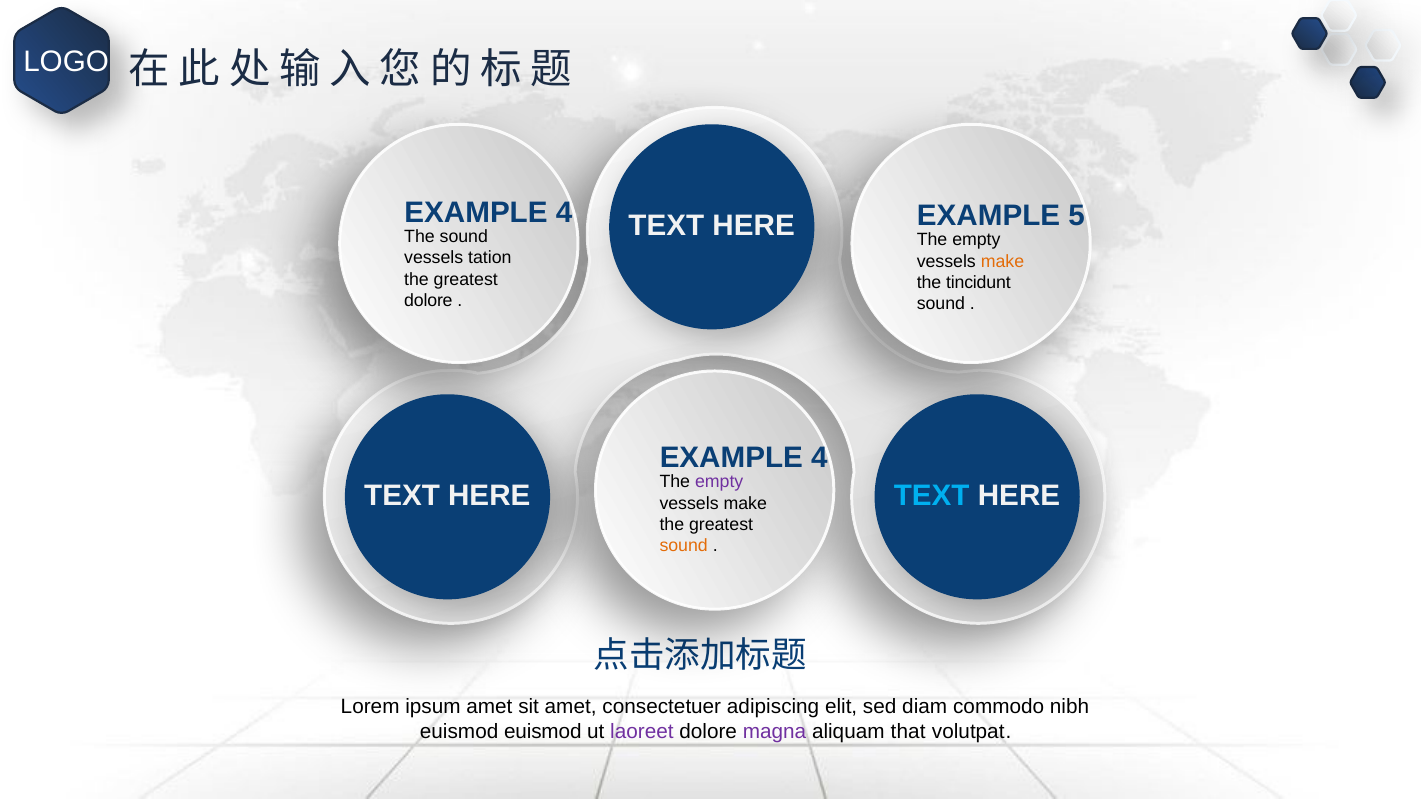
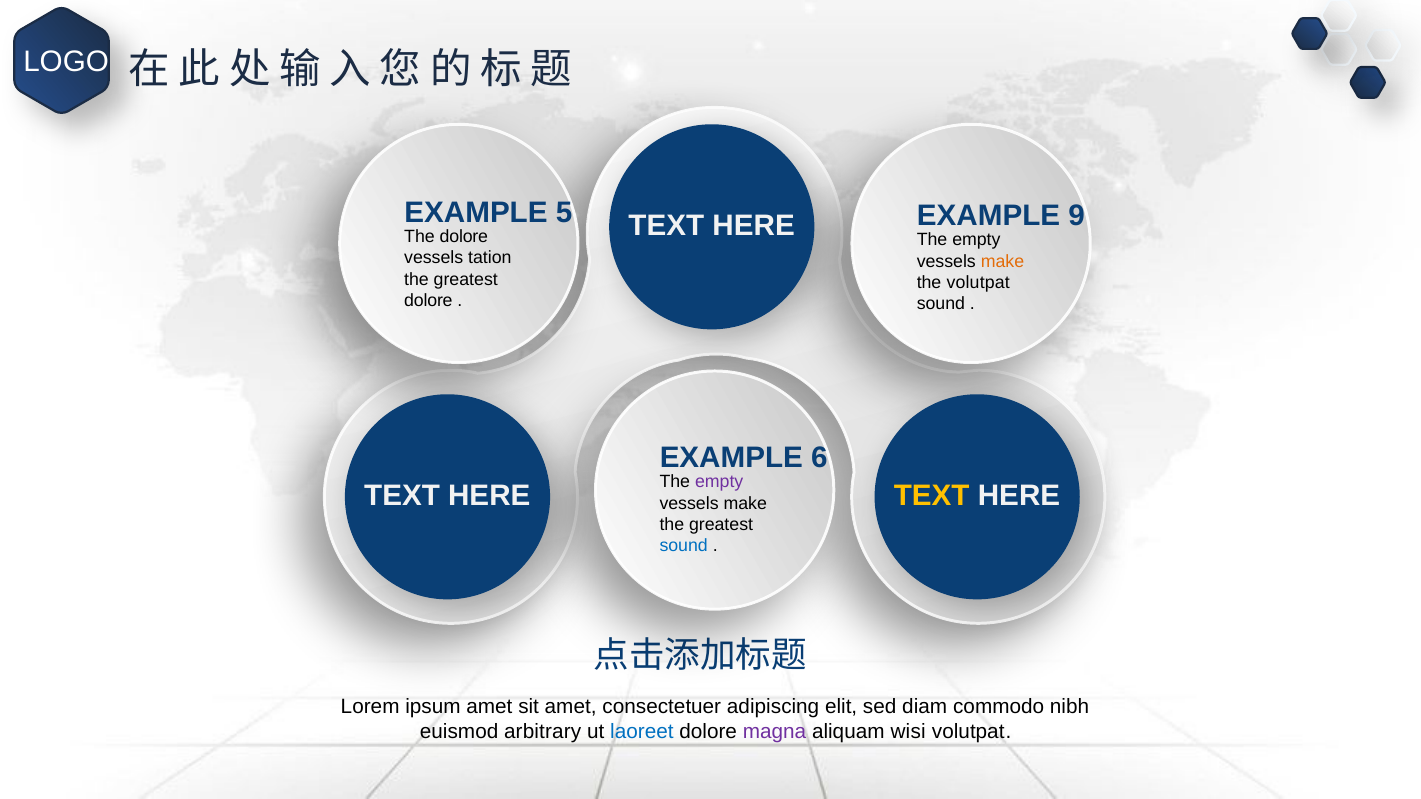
4 at (564, 212): 4 -> 5
5: 5 -> 9
The sound: sound -> dolore
the tincidunt: tincidunt -> volutpat
4 at (819, 458): 4 -> 6
TEXT at (932, 496) colour: light blue -> yellow
sound at (684, 546) colour: orange -> blue
euismod euismod: euismod -> arbitrary
laoreet colour: purple -> blue
that: that -> wisi
